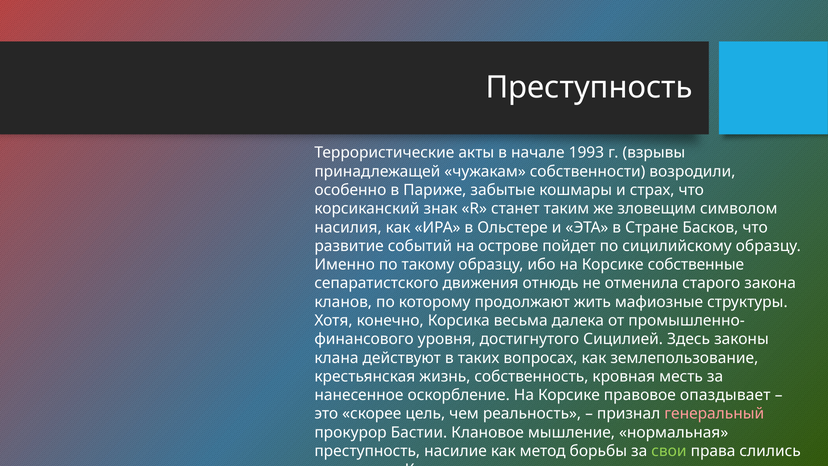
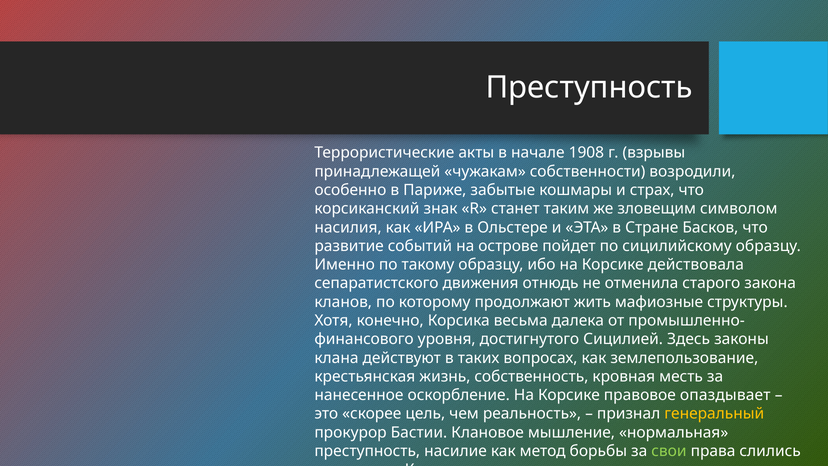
1993: 1993 -> 1908
собственные: собственные -> действовала
генеральный colour: pink -> yellow
